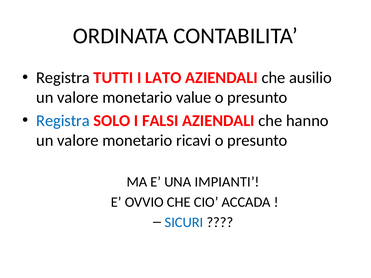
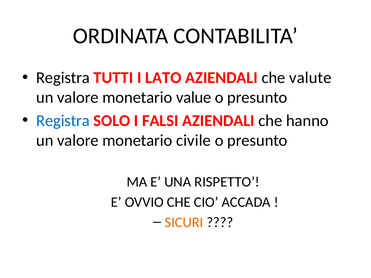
ausilio: ausilio -> valute
ricavi: ricavi -> civile
IMPIANTI: IMPIANTI -> RISPETTO
SICURI colour: blue -> orange
